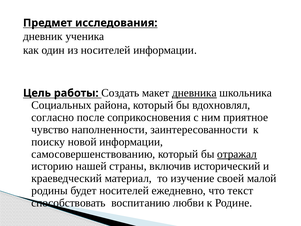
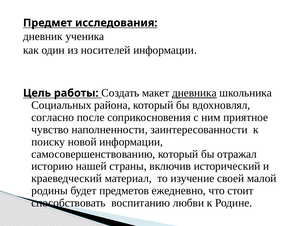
отражал underline: present -> none
будет носителей: носителей -> предметов
текст: текст -> стоит
